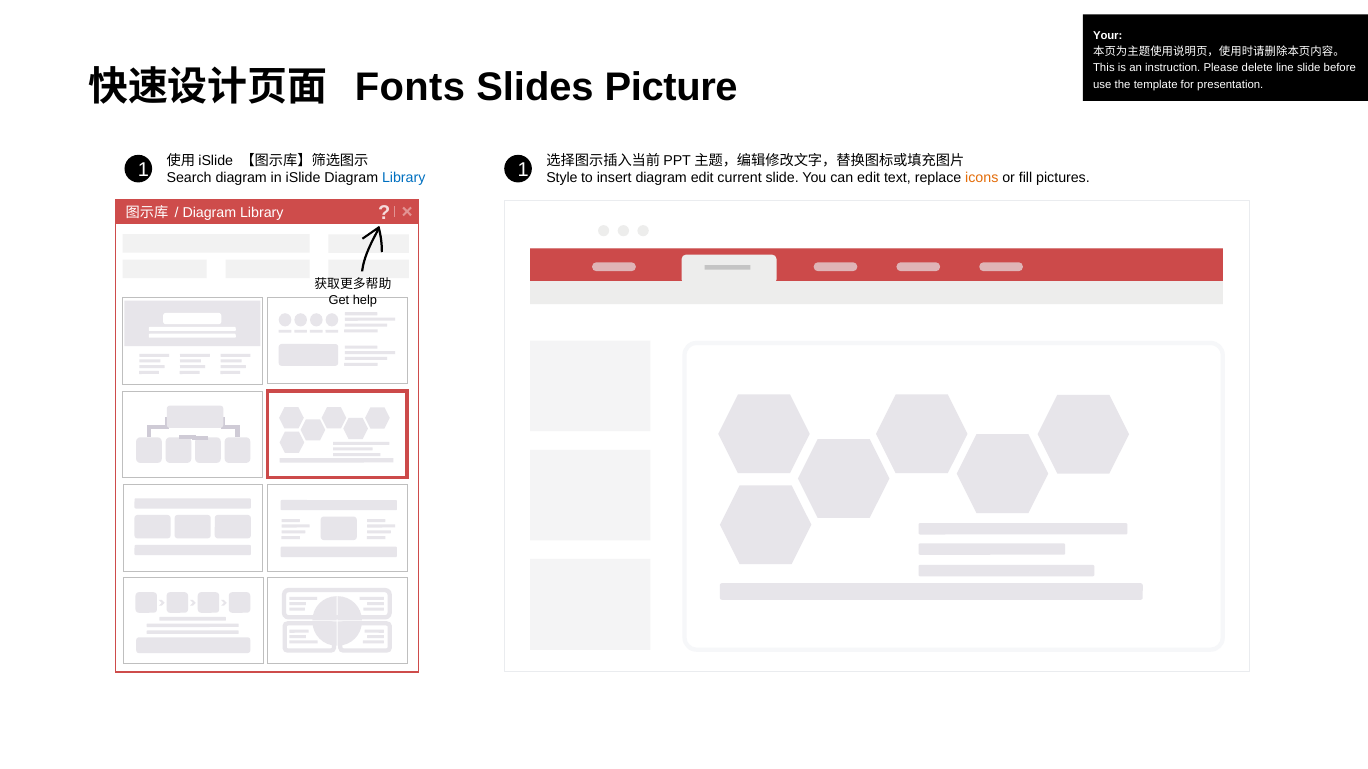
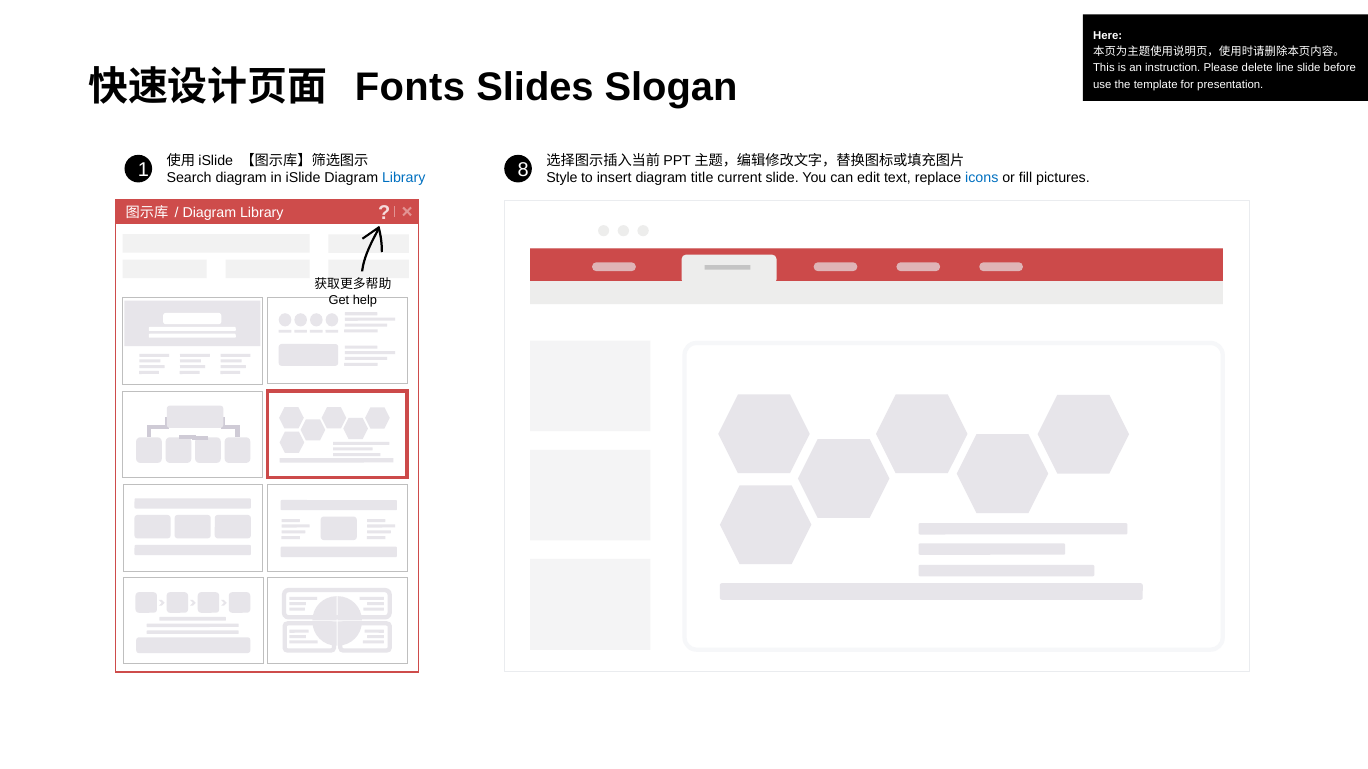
Your: Your -> Here
Picture: Picture -> Slogan
1 1: 1 -> 8
diagram edit: edit -> title
icons colour: orange -> blue
